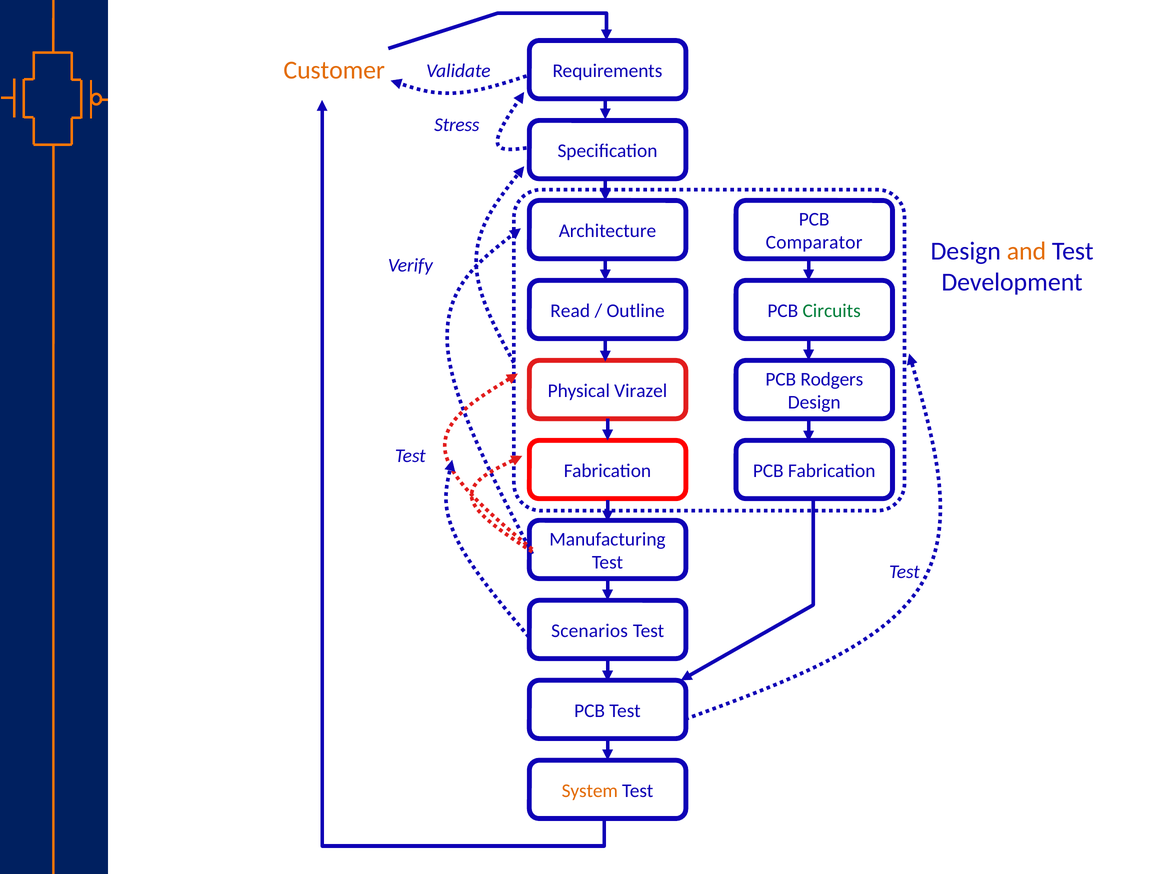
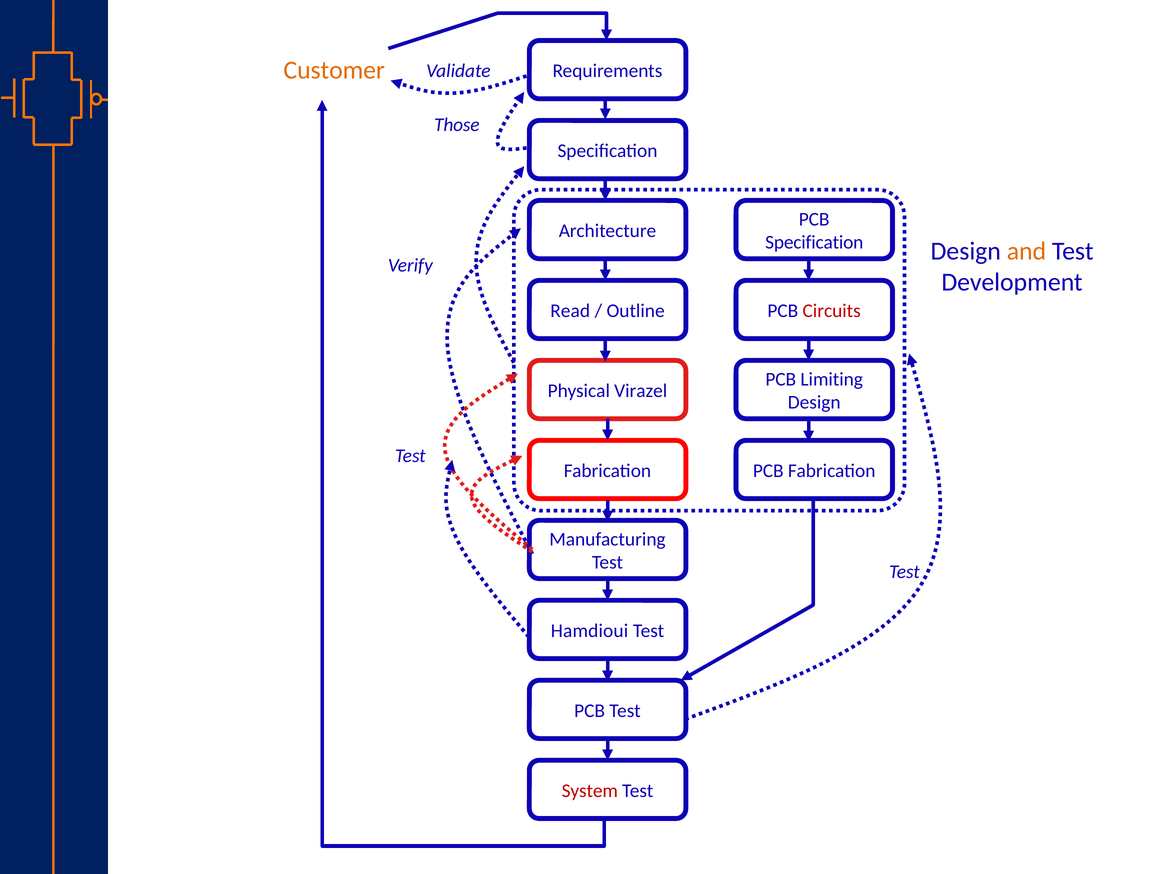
Stress: Stress -> Those
Comparator at (814, 242): Comparator -> Specification
Circuits colour: green -> red
Rodgers: Rodgers -> Limiting
Scenarios: Scenarios -> Hamdioui
System colour: orange -> red
